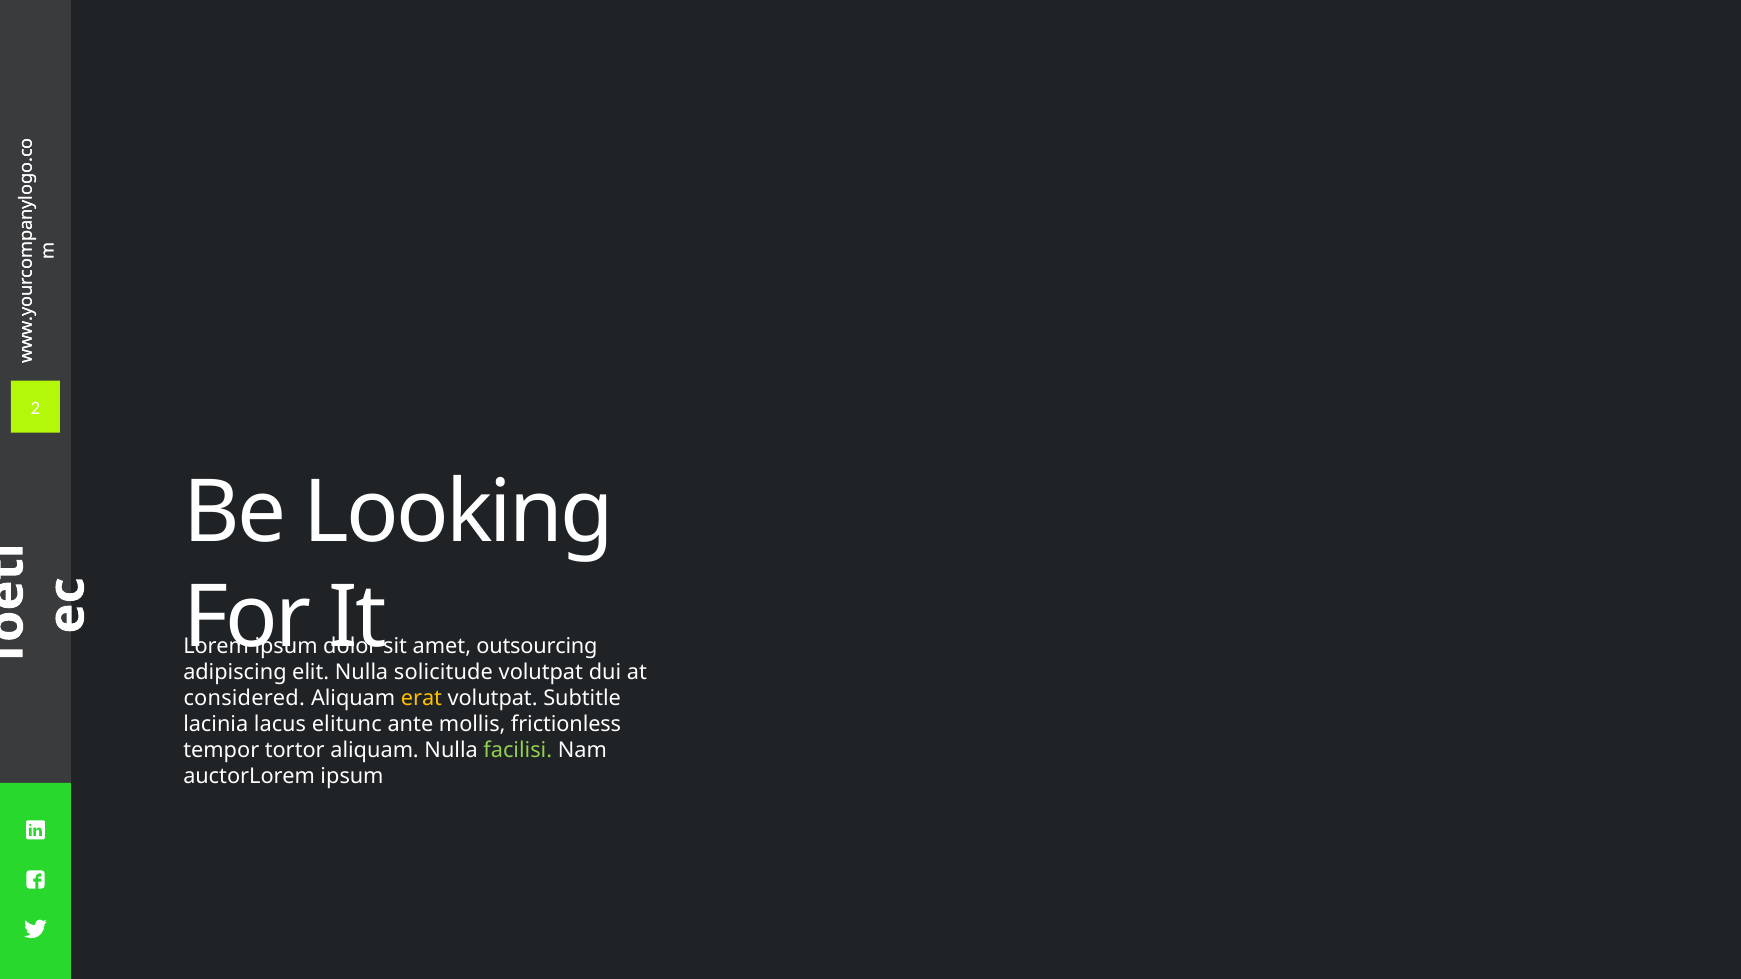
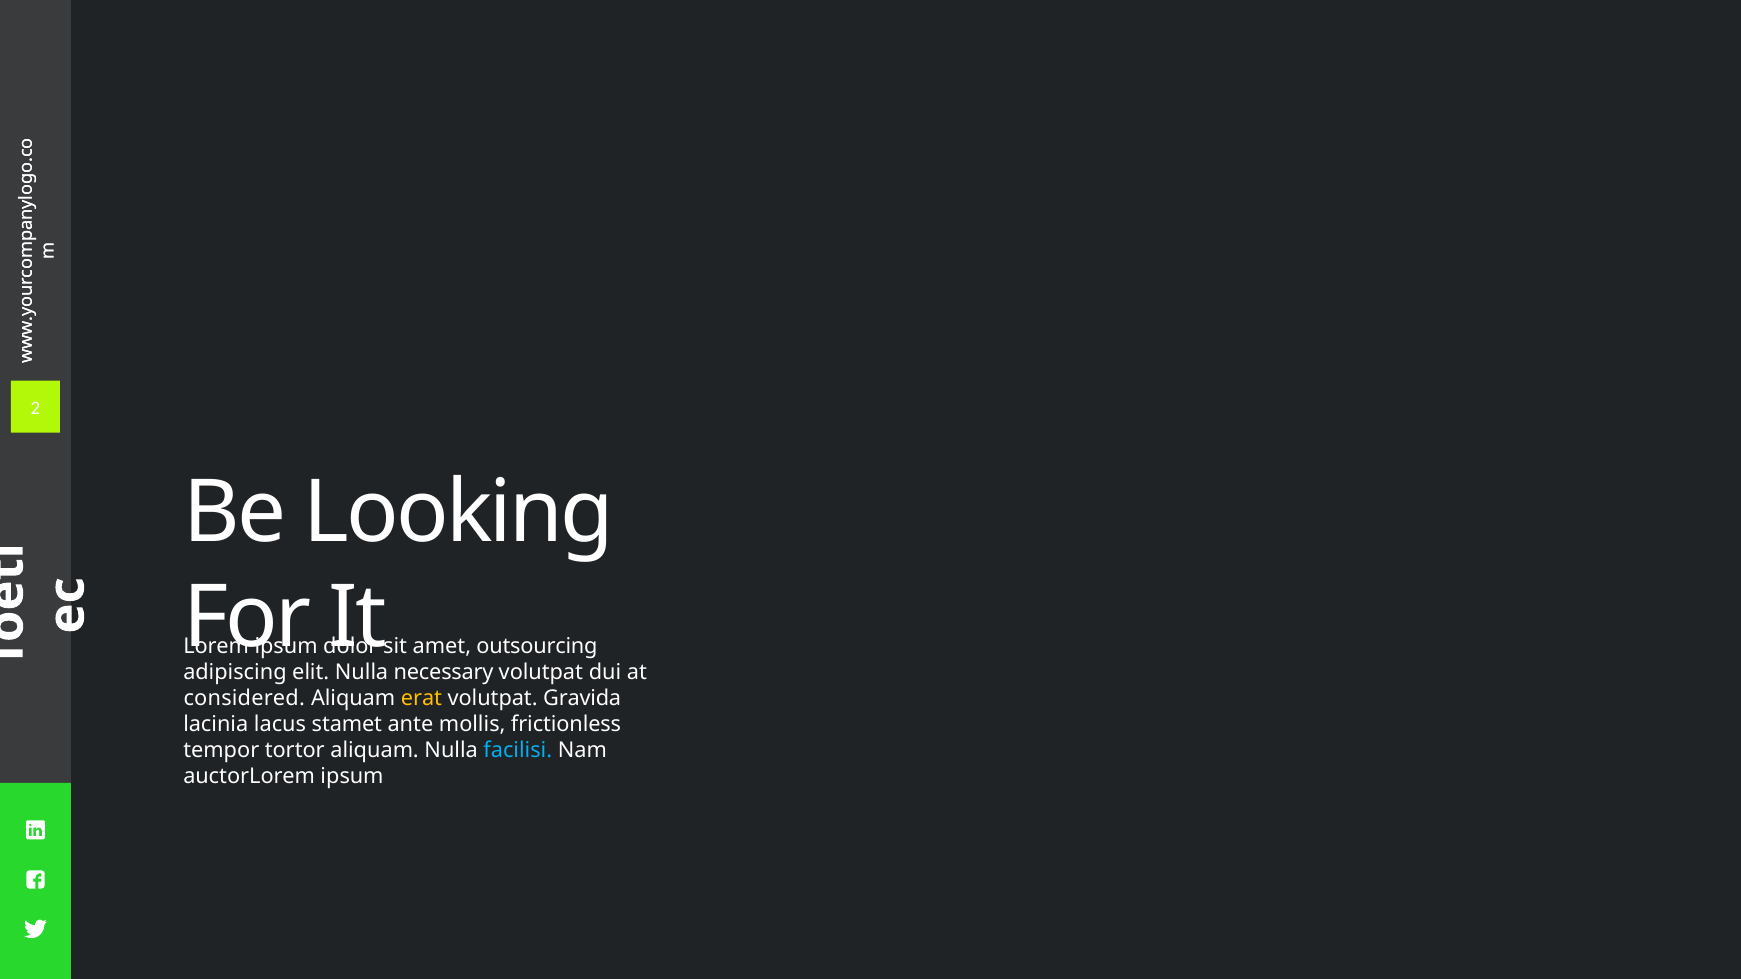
solicitude: solicitude -> necessary
Subtitle: Subtitle -> Gravida
elitunc: elitunc -> stamet
facilisi colour: light green -> light blue
